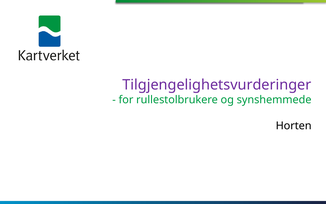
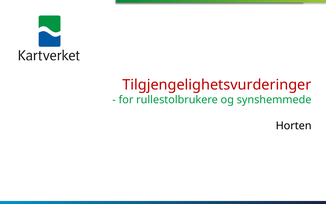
Tilgjengelighetsvurderinger colour: purple -> red
